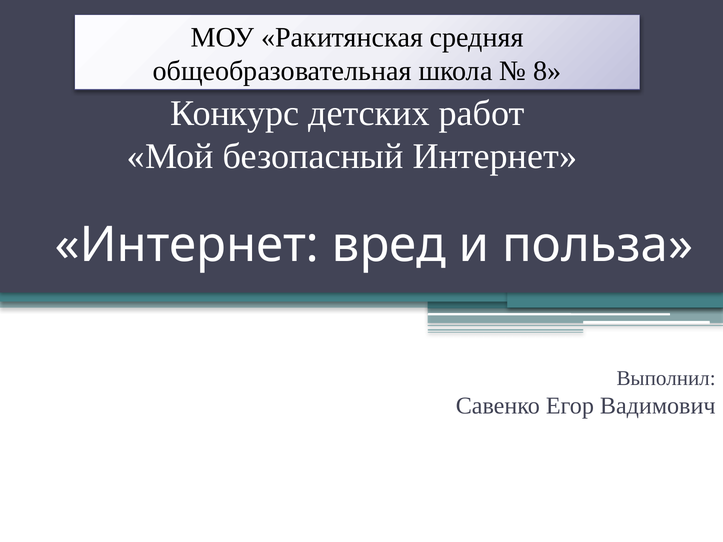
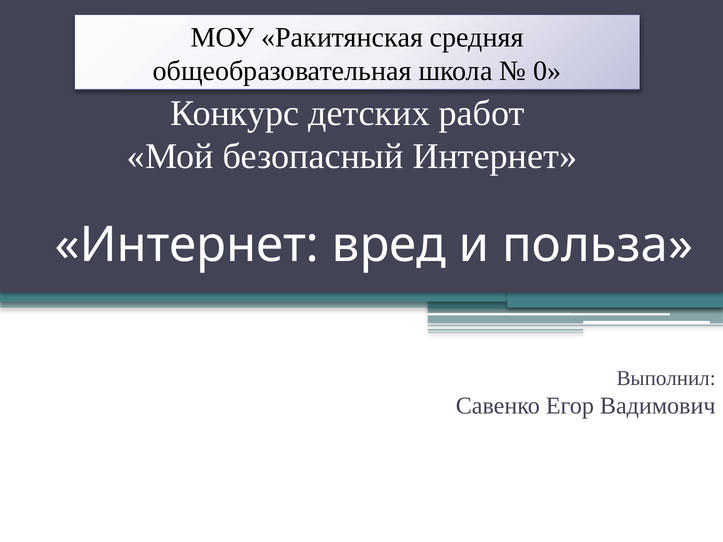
8: 8 -> 0
